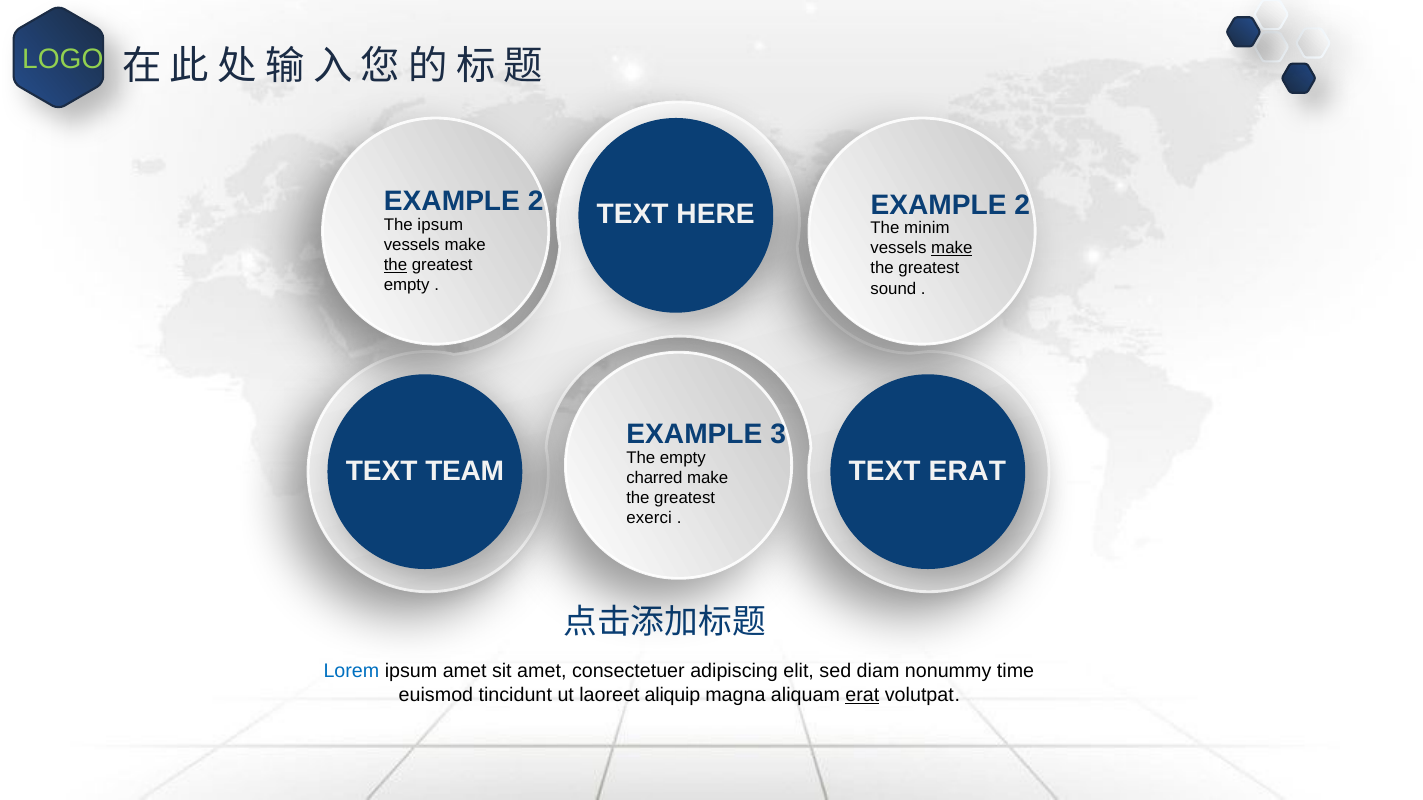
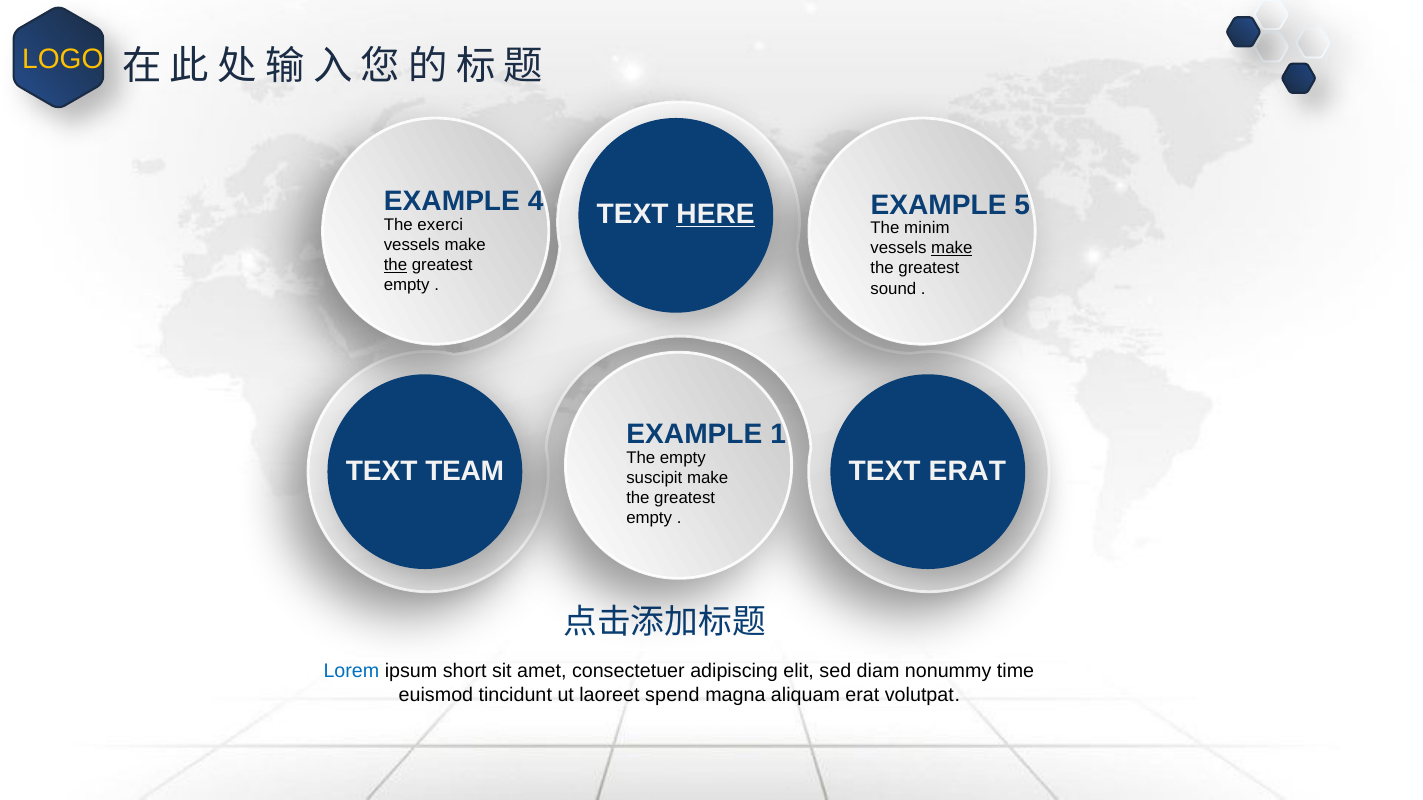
LOGO colour: light green -> yellow
2 at (536, 202): 2 -> 4
2 at (1022, 205): 2 -> 5
HERE underline: none -> present
The ipsum: ipsum -> exerci
3: 3 -> 1
charred: charred -> suscipit
exerci at (649, 519): exerci -> empty
ipsum amet: amet -> short
aliquip: aliquip -> spend
erat at (862, 695) underline: present -> none
